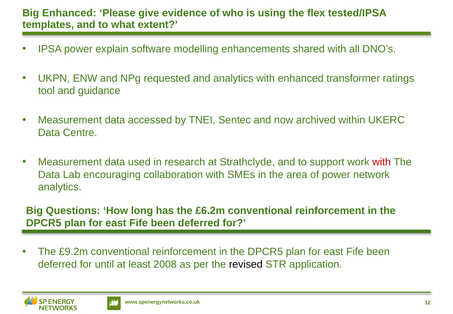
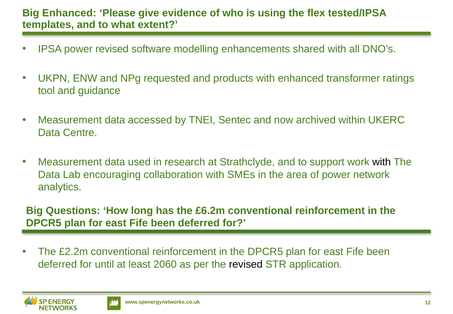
power explain: explain -> revised
and analytics: analytics -> products
with at (382, 162) colour: red -> black
£9.2m: £9.2m -> £2.2m
2008: 2008 -> 2060
